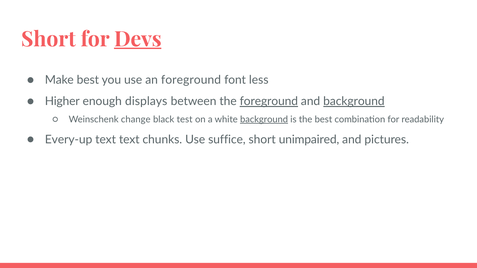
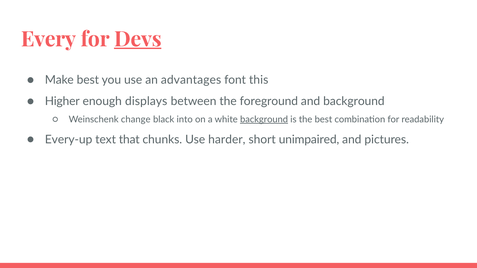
Short at (48, 39): Short -> Every
an foreground: foreground -> advantages
less: less -> this
foreground at (269, 101) underline: present -> none
background at (354, 101) underline: present -> none
test: test -> into
text text: text -> that
suffice: suffice -> harder
